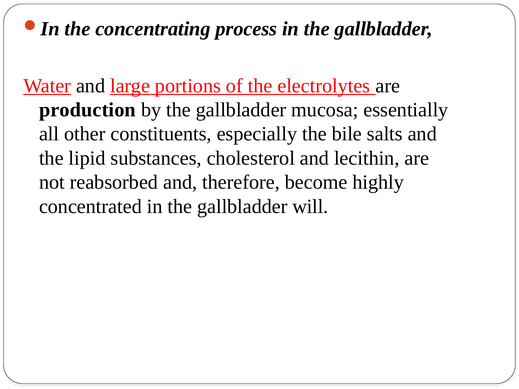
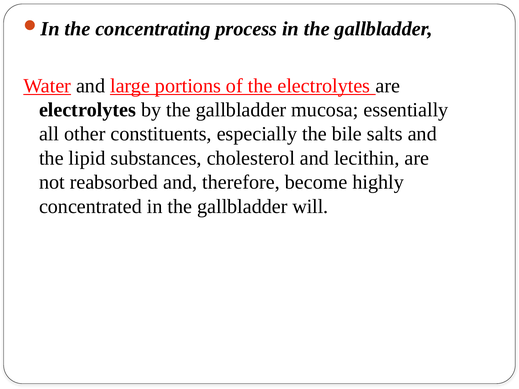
production at (87, 110): production -> electrolytes
